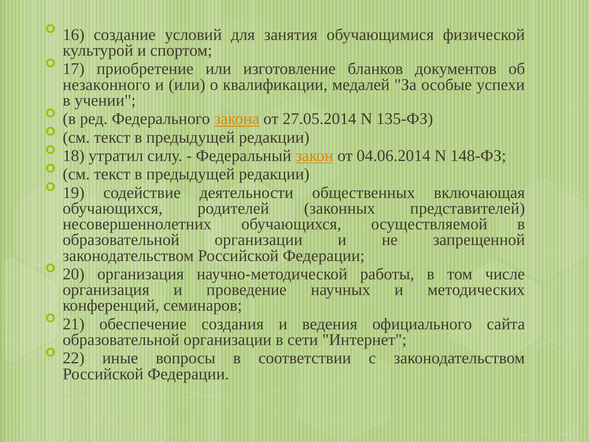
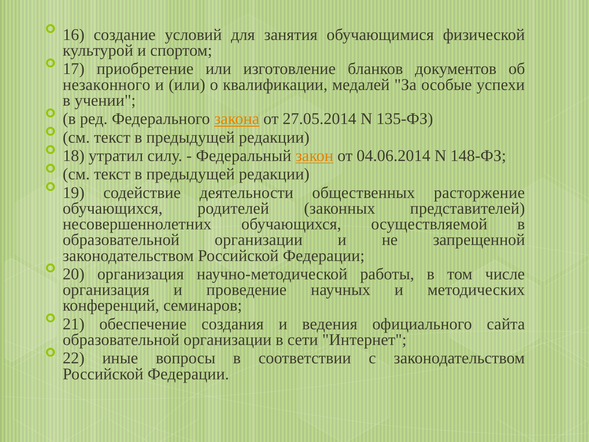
включающая: включающая -> расторжение
